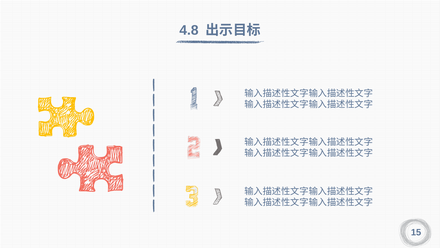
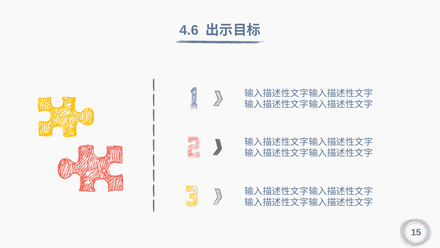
4.8: 4.8 -> 4.6
